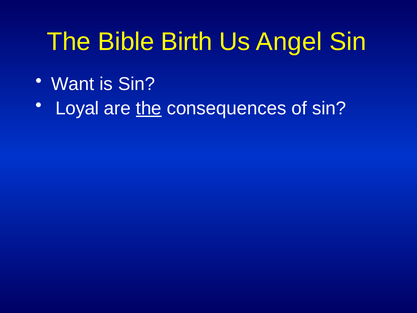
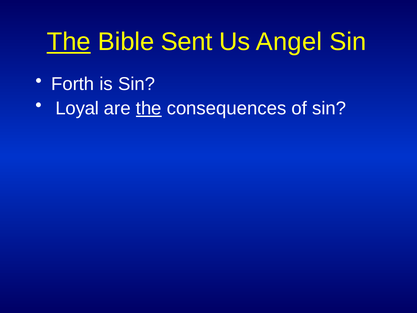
The at (69, 42) underline: none -> present
Birth: Birth -> Sent
Want: Want -> Forth
